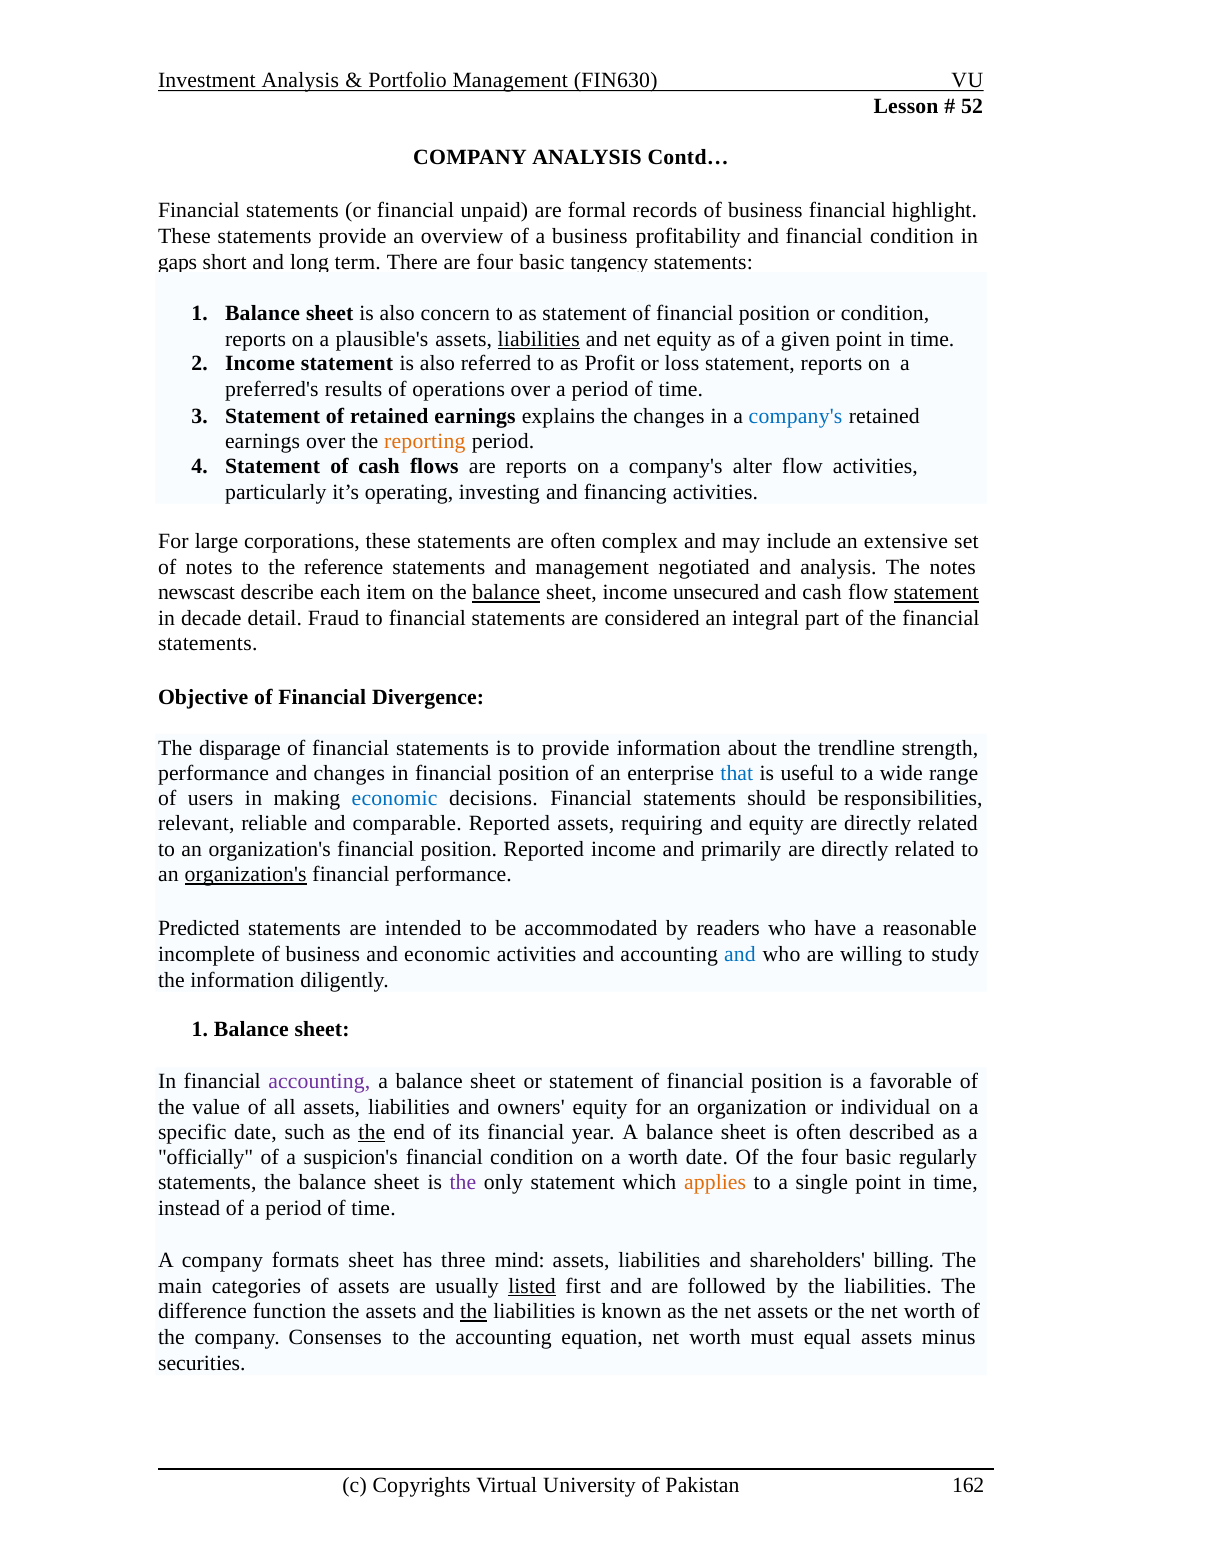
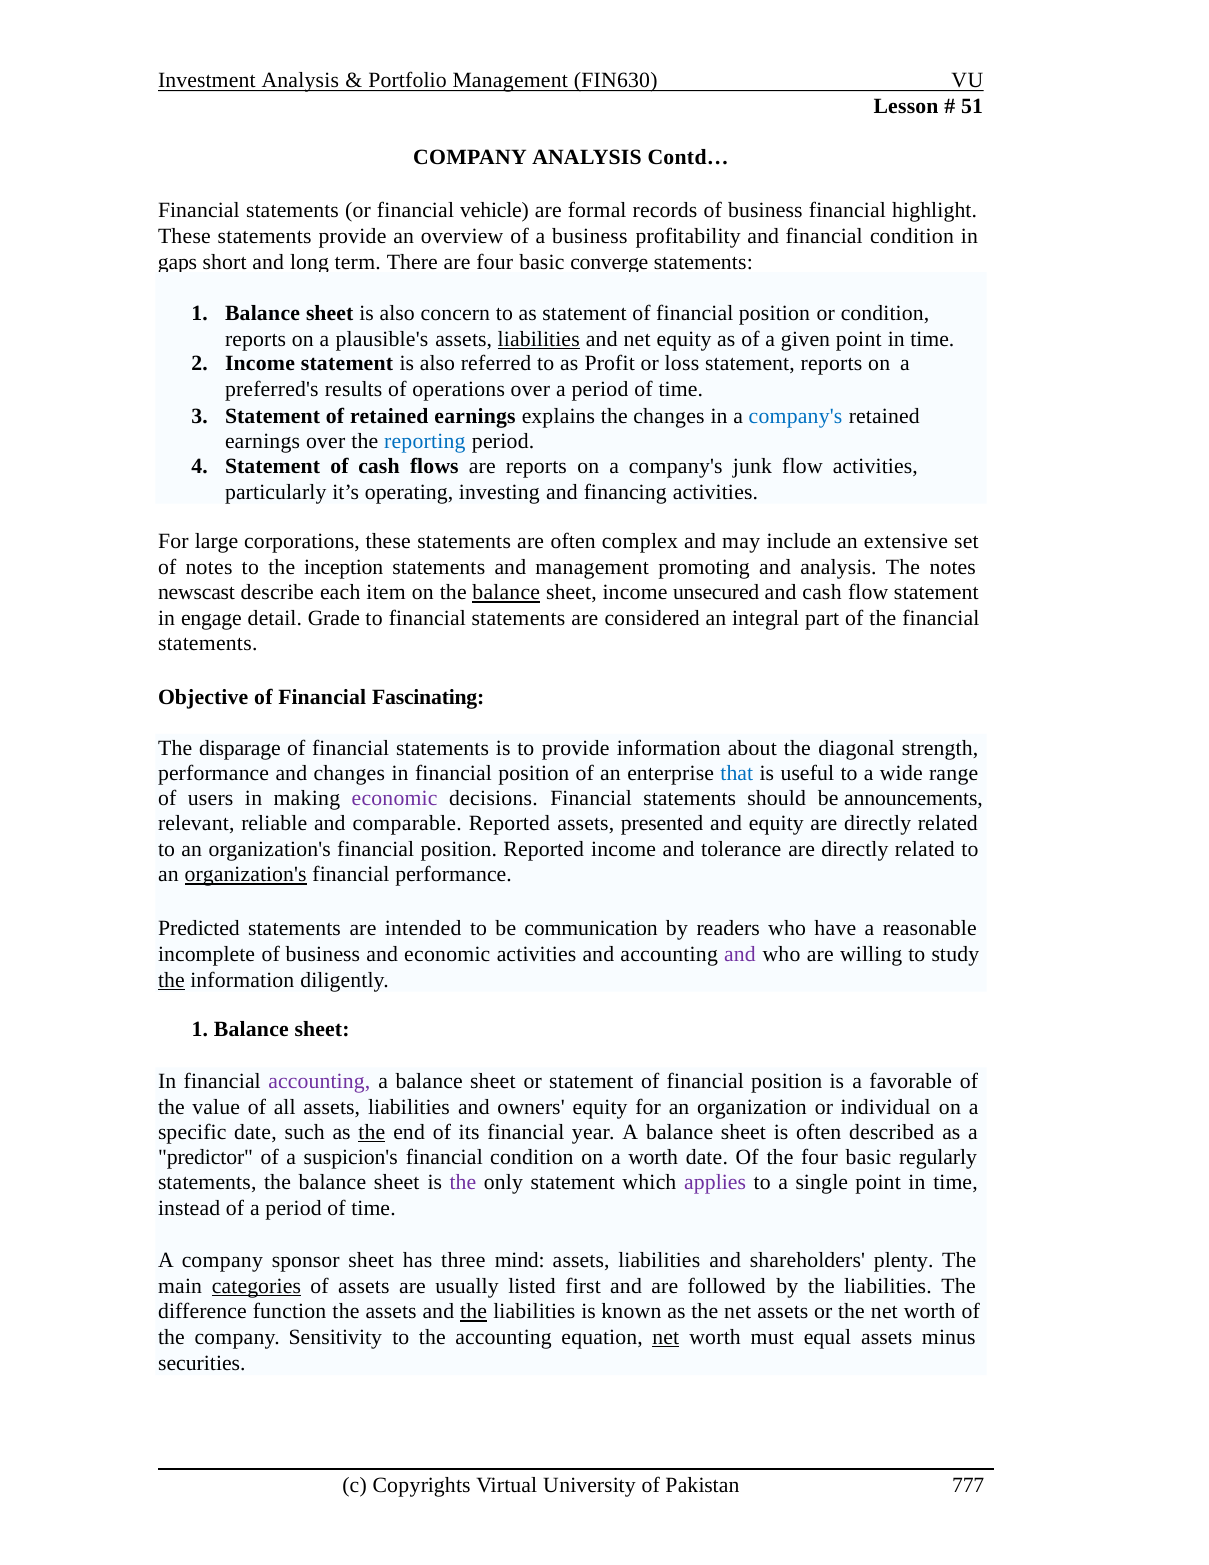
52: 52 -> 51
unpaid: unpaid -> vehicle
tangency: tangency -> converge
reporting colour: orange -> blue
alter: alter -> junk
reference: reference -> inception
negotiated: negotiated -> promoting
statement at (936, 592) underline: present -> none
decade: decade -> engage
Fraud: Fraud -> Grade
Divergence: Divergence -> Fascinating
trendline: trendline -> diagonal
economic at (395, 798) colour: blue -> purple
responsibilities: responsibilities -> announcements
requiring: requiring -> presented
primarily: primarily -> tolerance
accommodated: accommodated -> communication
and at (740, 954) colour: blue -> purple
the at (171, 980) underline: none -> present
officially: officially -> predictor
applies colour: orange -> purple
formats: formats -> sponsor
billing: billing -> plenty
categories underline: none -> present
listed underline: present -> none
Consenses: Consenses -> Sensitivity
net at (666, 1337) underline: none -> present
162: 162 -> 777
